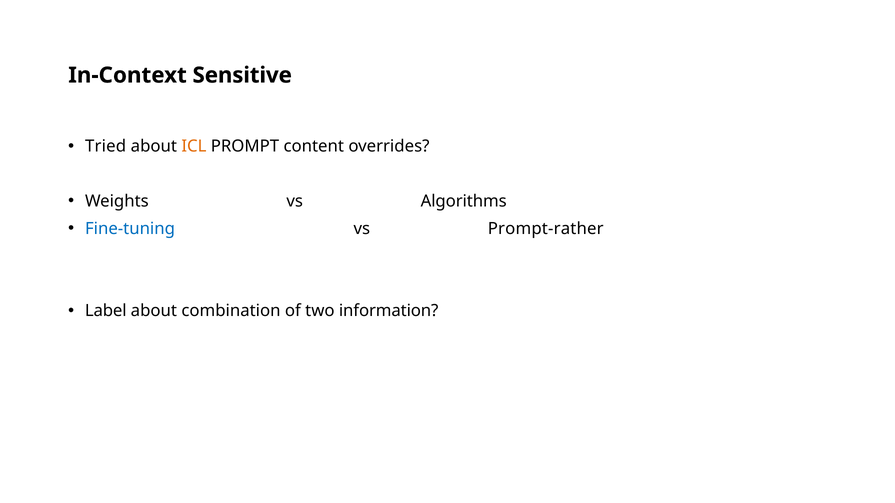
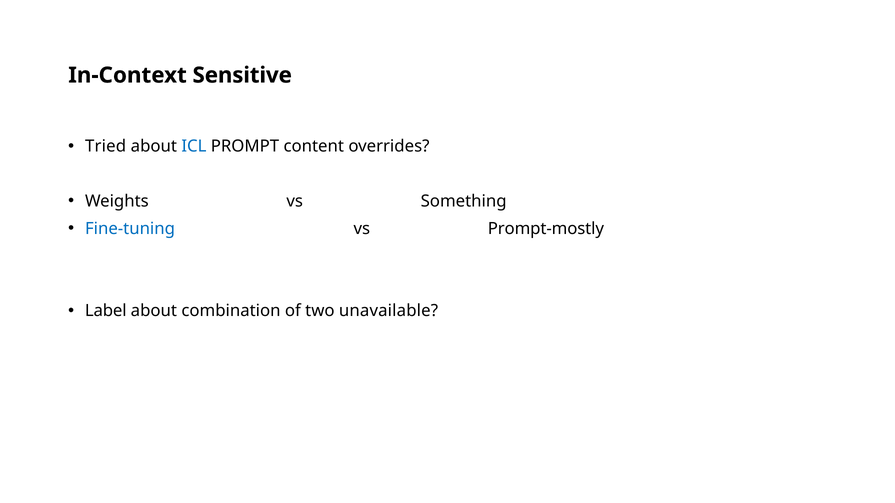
ICL colour: orange -> blue
Algorithms: Algorithms -> Something
Prompt-rather: Prompt-rather -> Prompt-mostly
information: information -> unavailable
